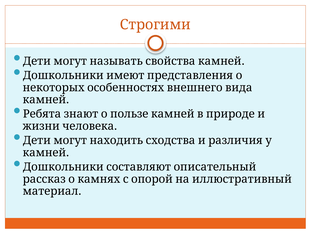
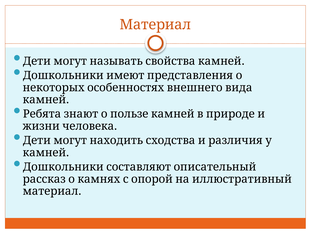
Строгими at (155, 24): Строгими -> Материал
